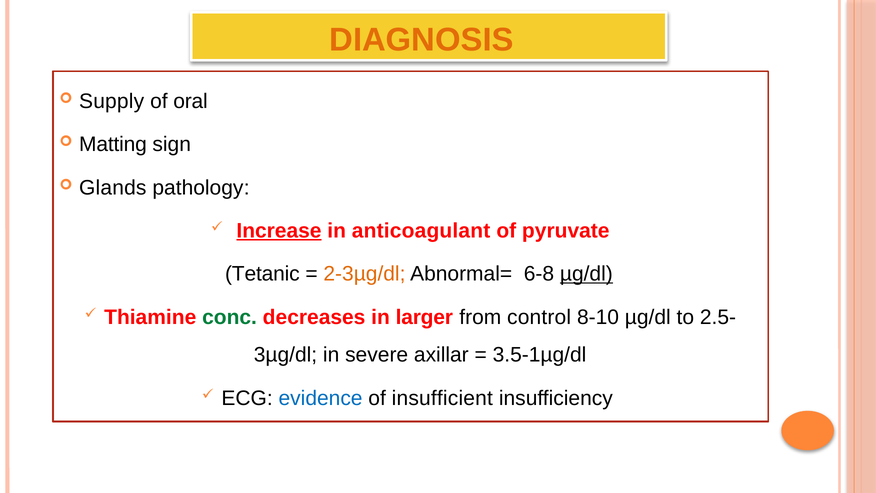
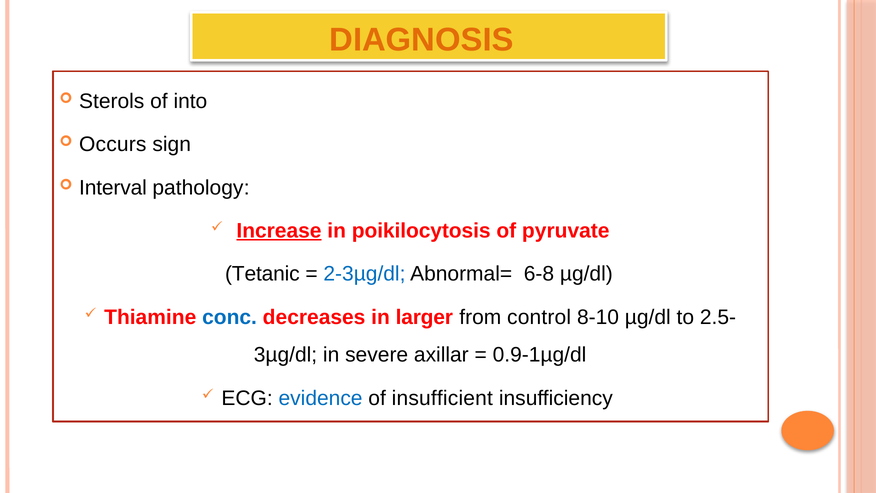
Supply: Supply -> Sterols
oral: oral -> into
Matting: Matting -> Occurs
Glands: Glands -> Interval
anticoagulant: anticoagulant -> poikilocytosis
2-3µg/dl colour: orange -> blue
µg/dl at (586, 274) underline: present -> none
conc colour: green -> blue
3.5-1µg/dl: 3.5-1µg/dl -> 0.9-1µg/dl
